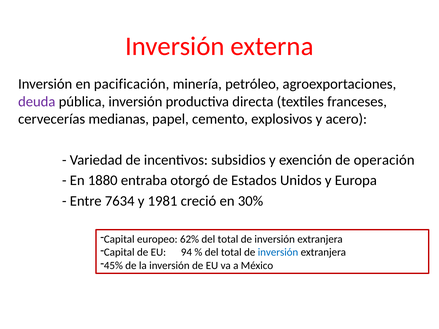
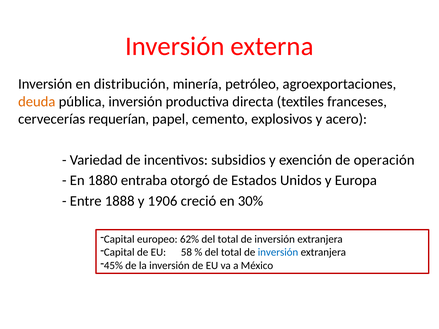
pacificación: pacificación -> distribución
deuda colour: purple -> orange
medianas: medianas -> requerían
7634: 7634 -> 1888
1981: 1981 -> 1906
94: 94 -> 58
